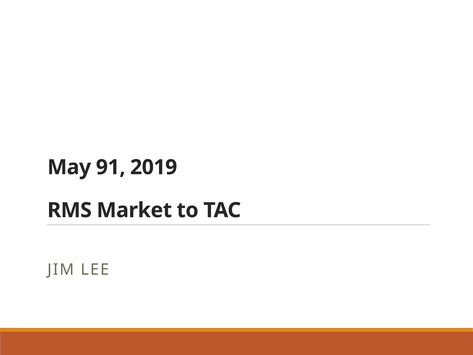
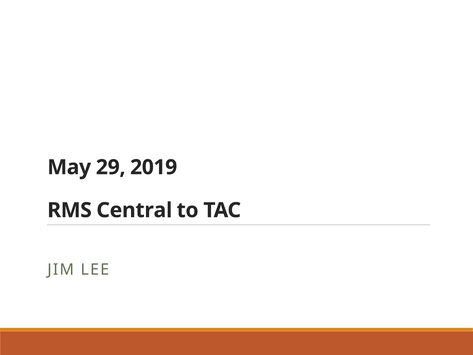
91: 91 -> 29
Market: Market -> Central
